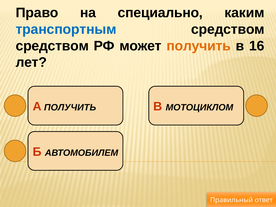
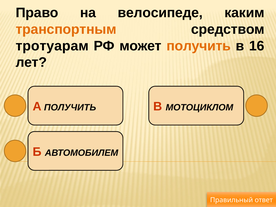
специально: специально -> велосипеде
транспортным colour: blue -> orange
средством at (52, 46): средством -> тротуарам
